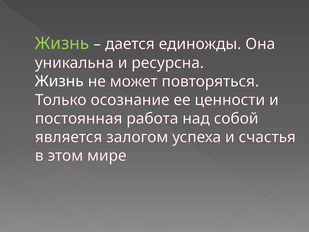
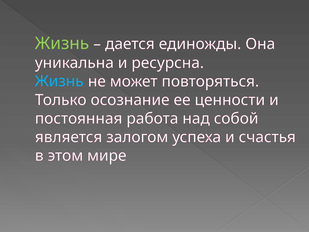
Жизнь at (59, 81) colour: white -> light blue
